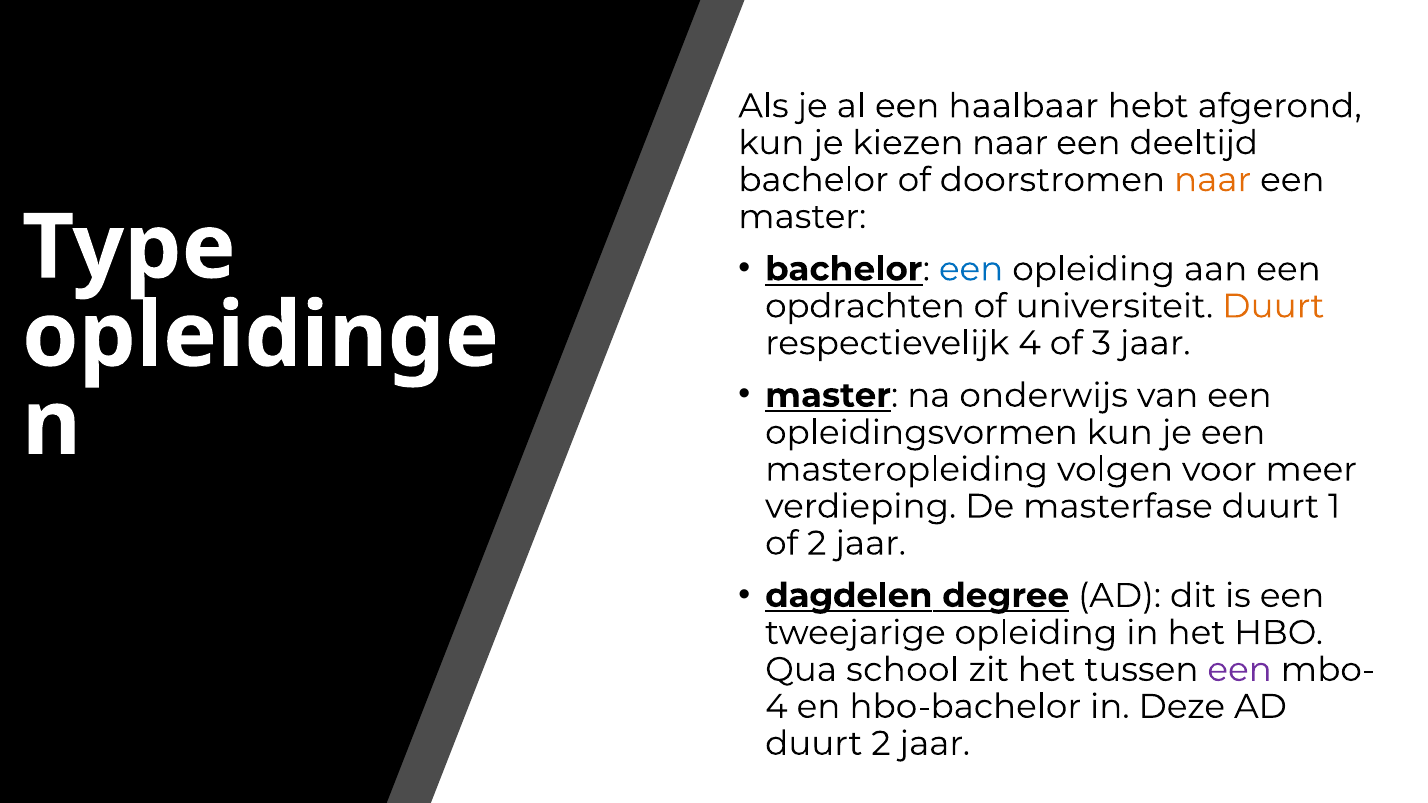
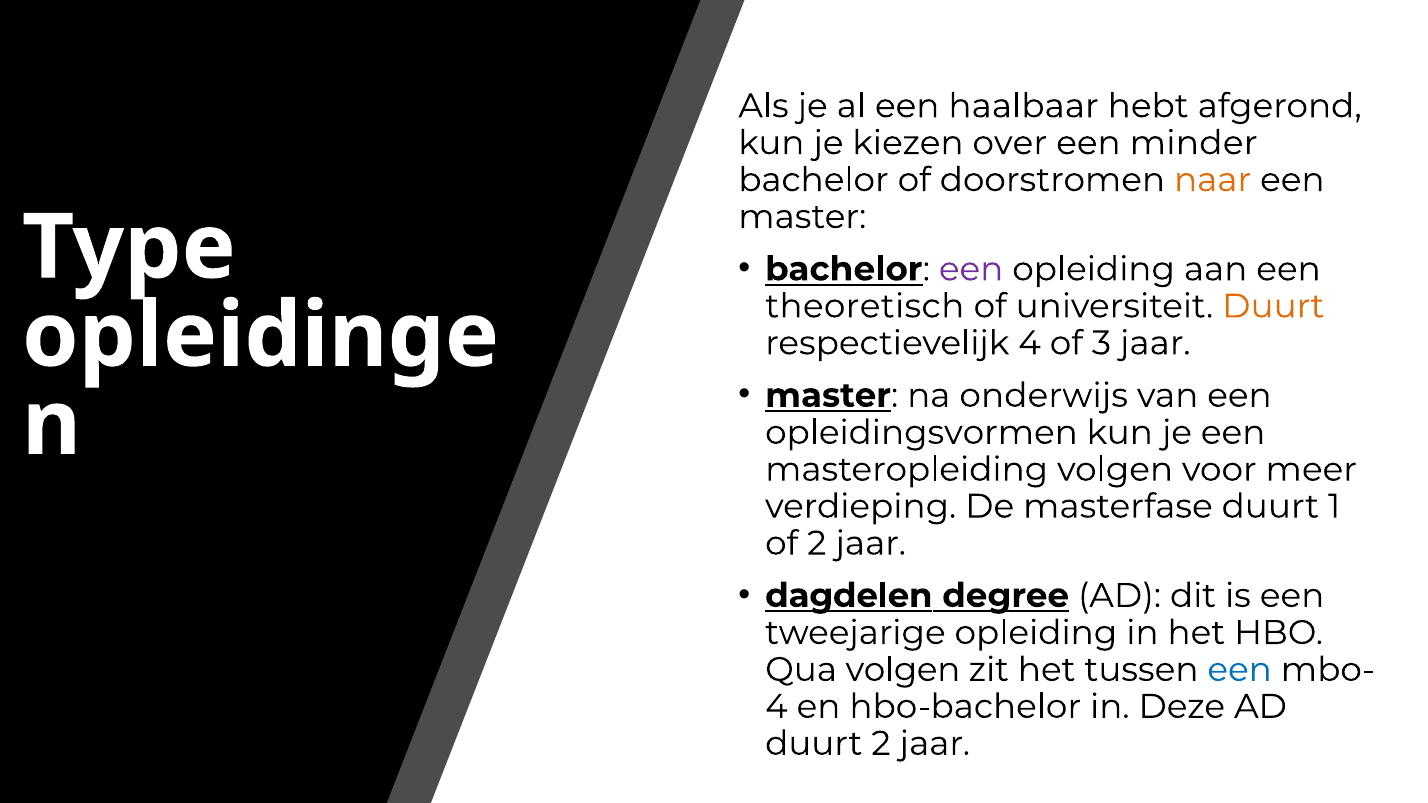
kiezen naar: naar -> over
deeltijd: deeltijd -> minder
een at (971, 269) colour: blue -> purple
opdrachten: opdrachten -> theoretisch
Qua school: school -> volgen
een at (1240, 670) colour: purple -> blue
